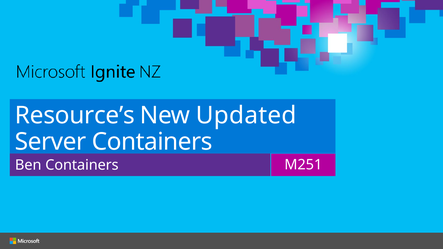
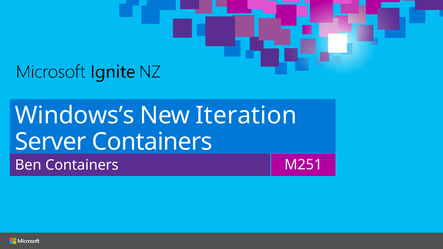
Resource’s: Resource’s -> Windows’s
Updated: Updated -> Iteration
